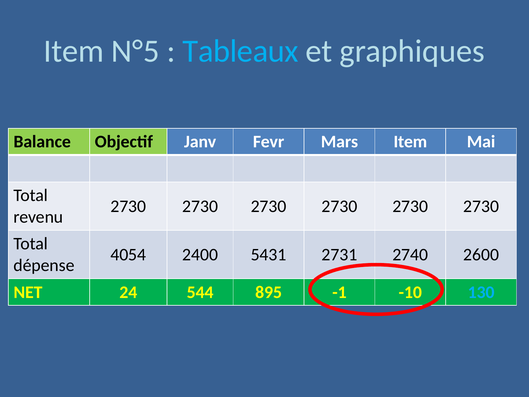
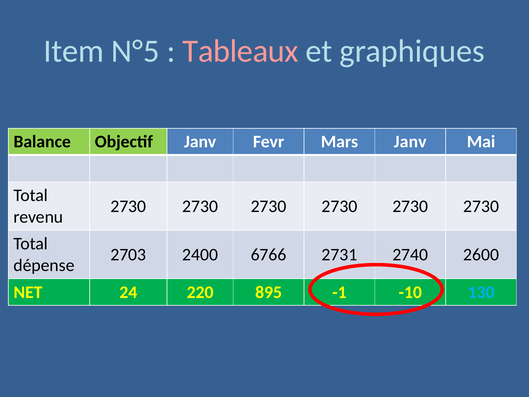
Tableaux colour: light blue -> pink
Mars Item: Item -> Janv
4054: 4054 -> 2703
5431: 5431 -> 6766
544: 544 -> 220
